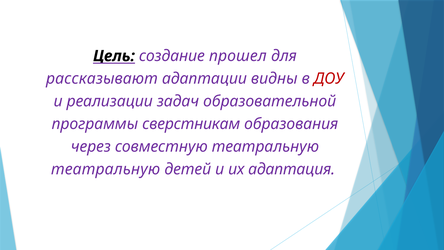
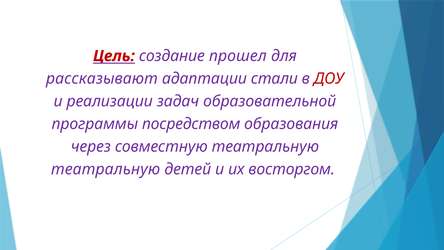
Цель colour: black -> red
видны: видны -> стали
сверстникам: сверстникам -> посредством
адаптация: адаптация -> восторгом
